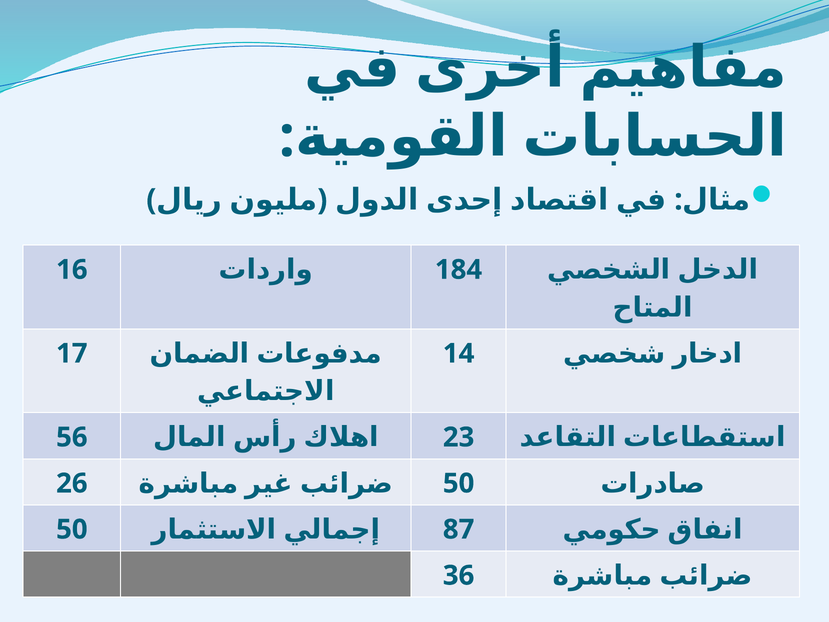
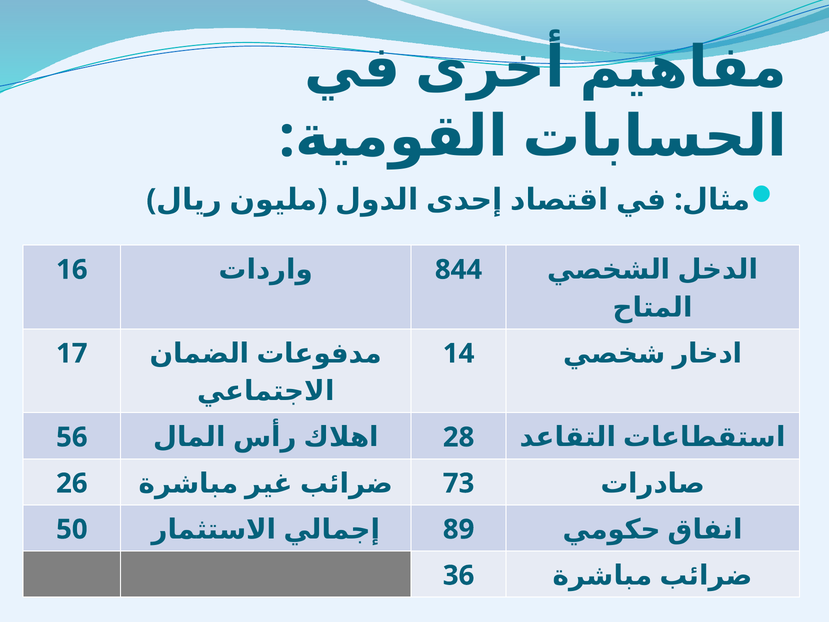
184: 184 -> 844
23: 23 -> 28
50 at (459, 483): 50 -> 73
87: 87 -> 89
